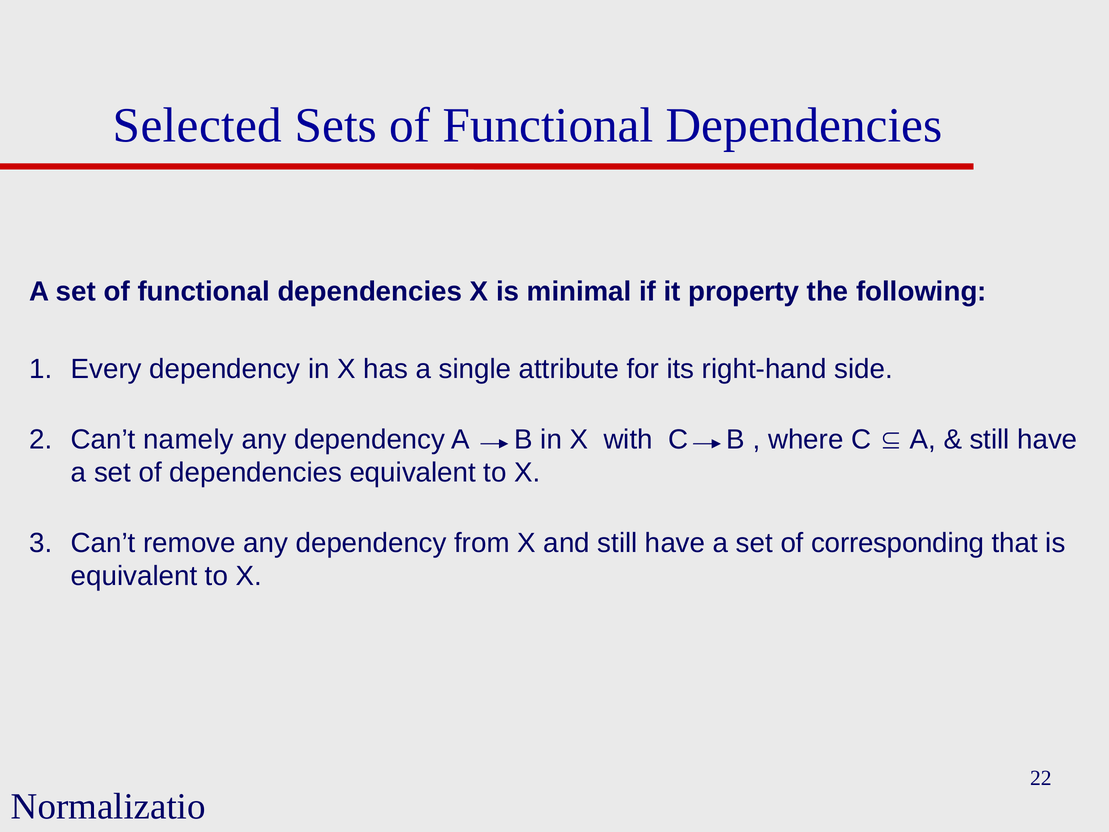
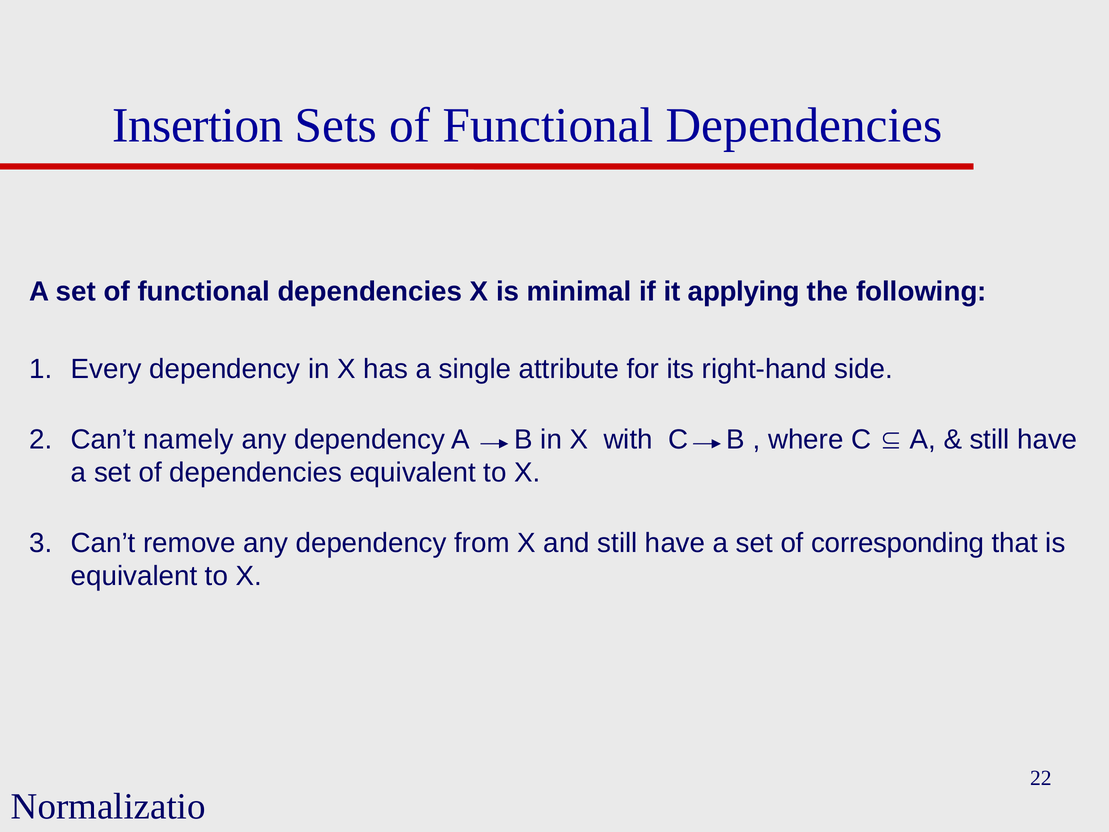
Selected: Selected -> Insertion
property: property -> applying
